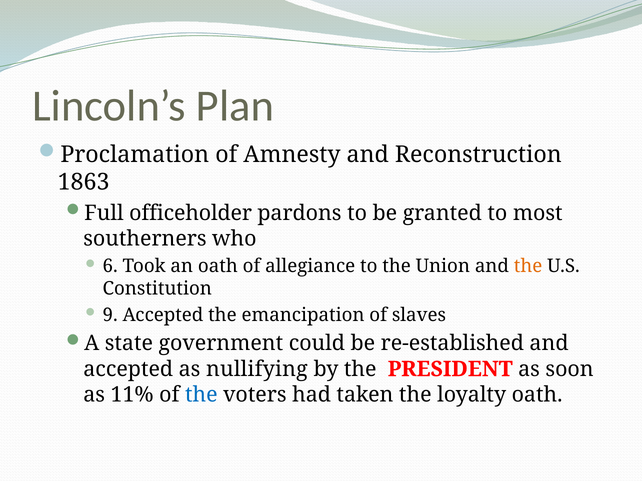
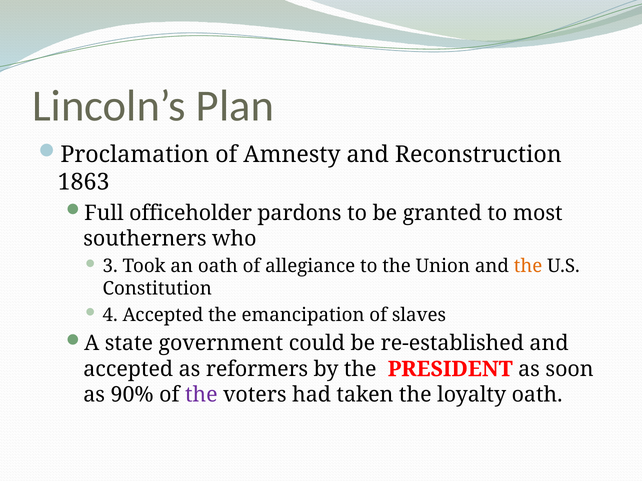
6: 6 -> 3
9: 9 -> 4
nullifying: nullifying -> reformers
11%: 11% -> 90%
the at (201, 395) colour: blue -> purple
